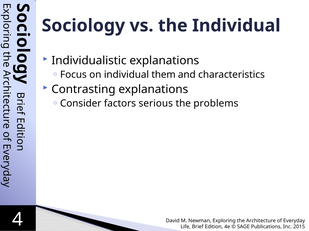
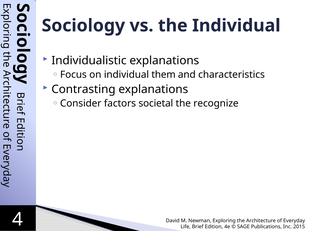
serious: serious -> societal
problems: problems -> recognize
